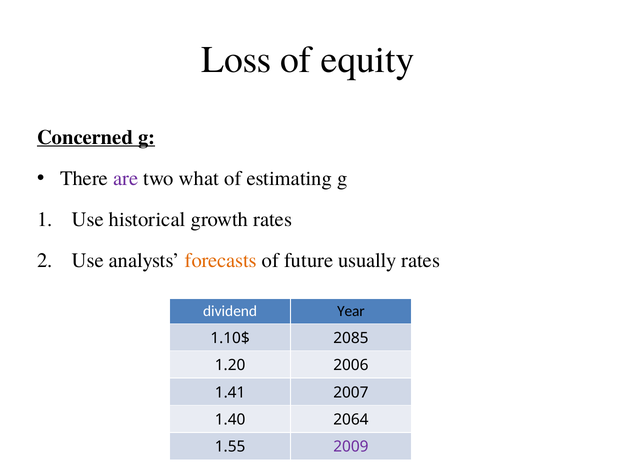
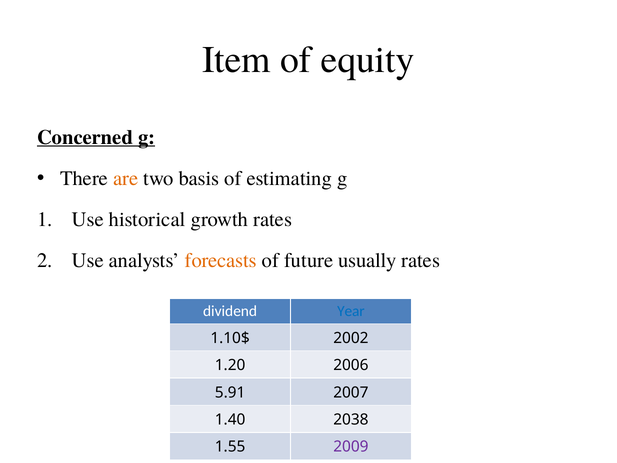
Loss: Loss -> Item
are colour: purple -> orange
what: what -> basis
Year colour: black -> blue
2085: 2085 -> 2002
1.41: 1.41 -> 5.91
2064: 2064 -> 2038
